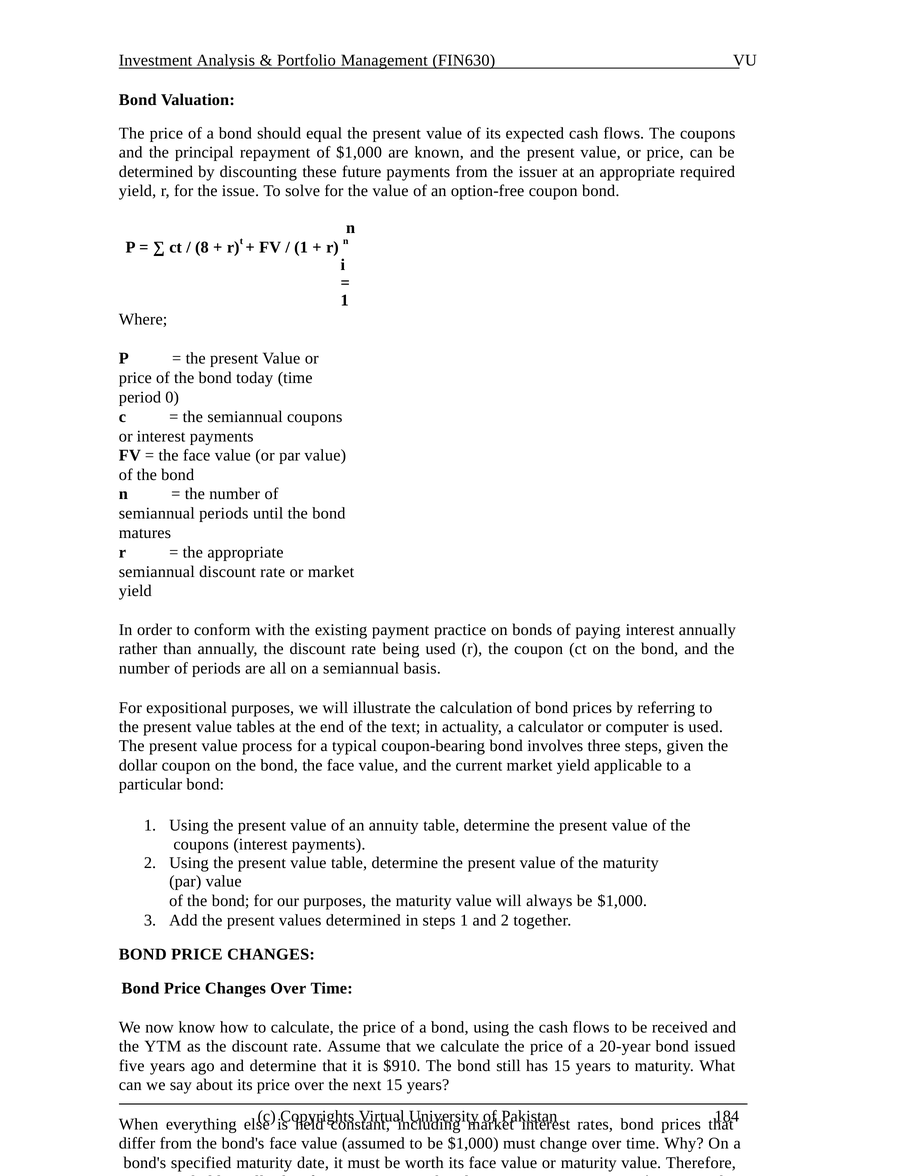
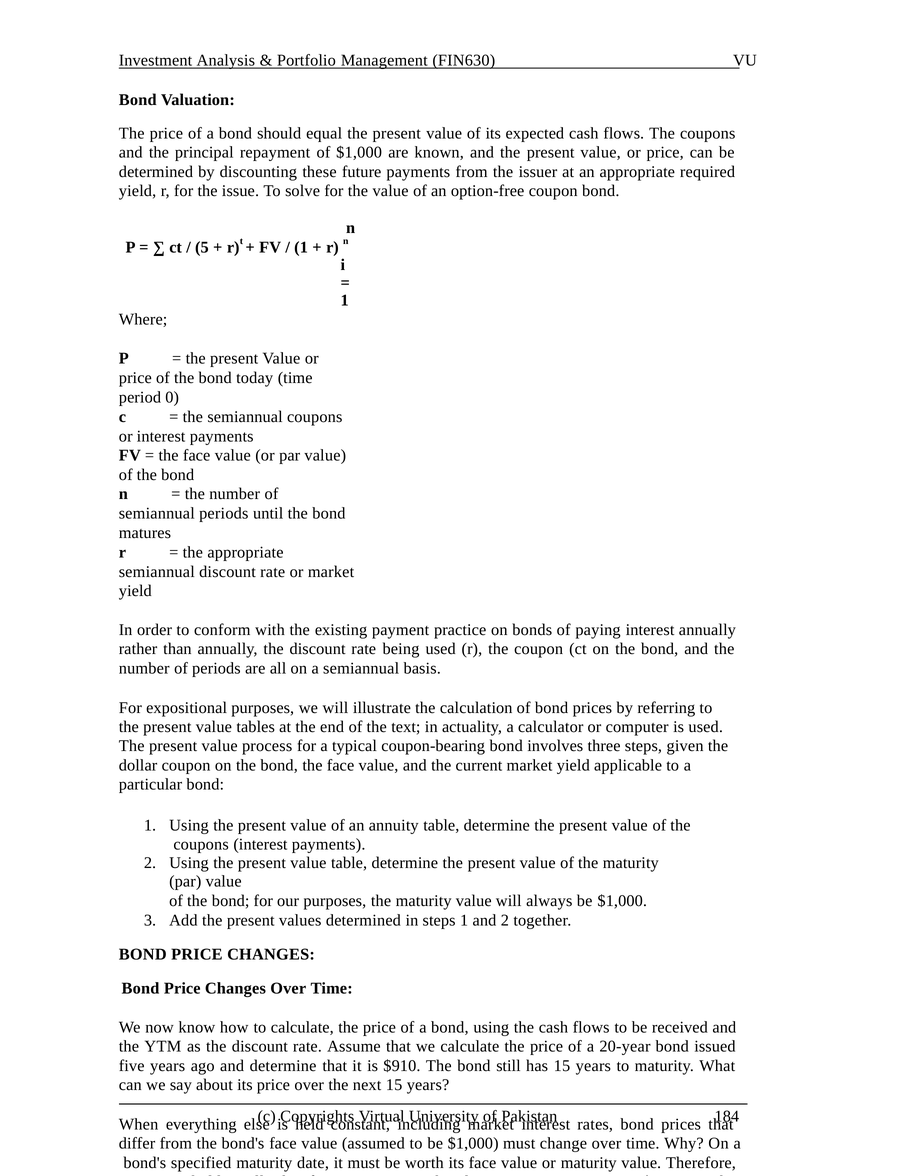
8: 8 -> 5
